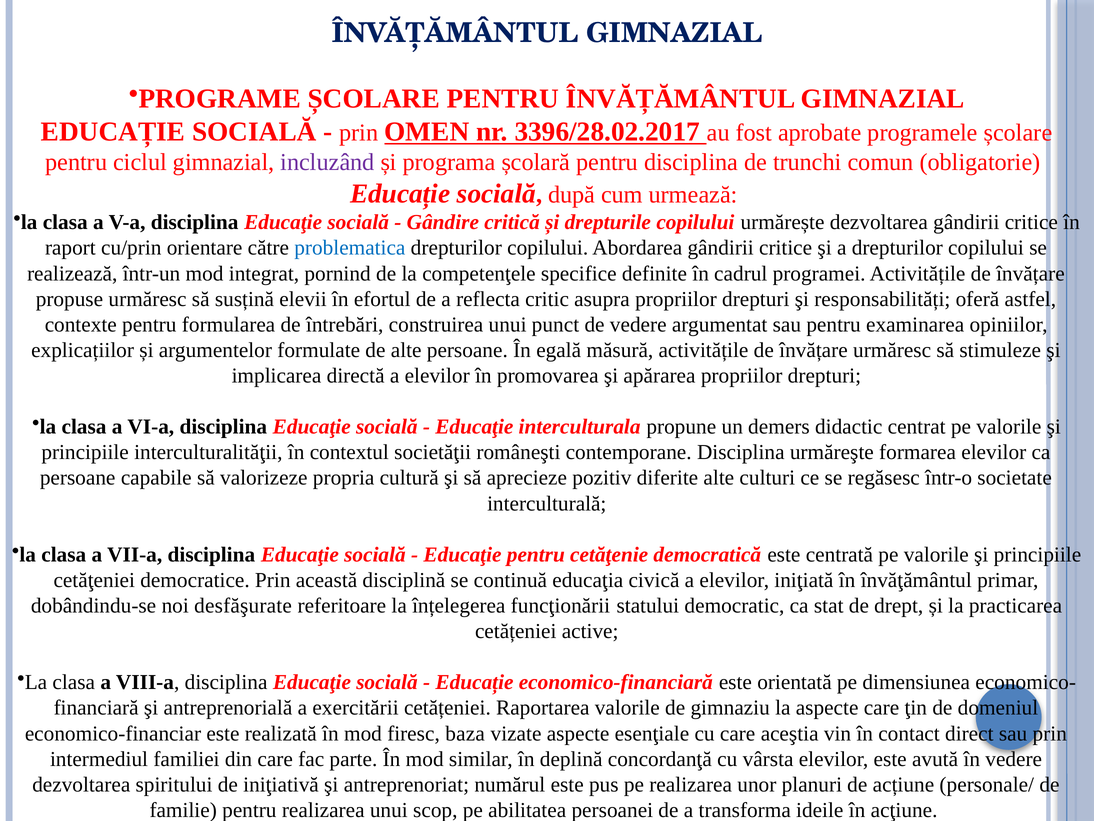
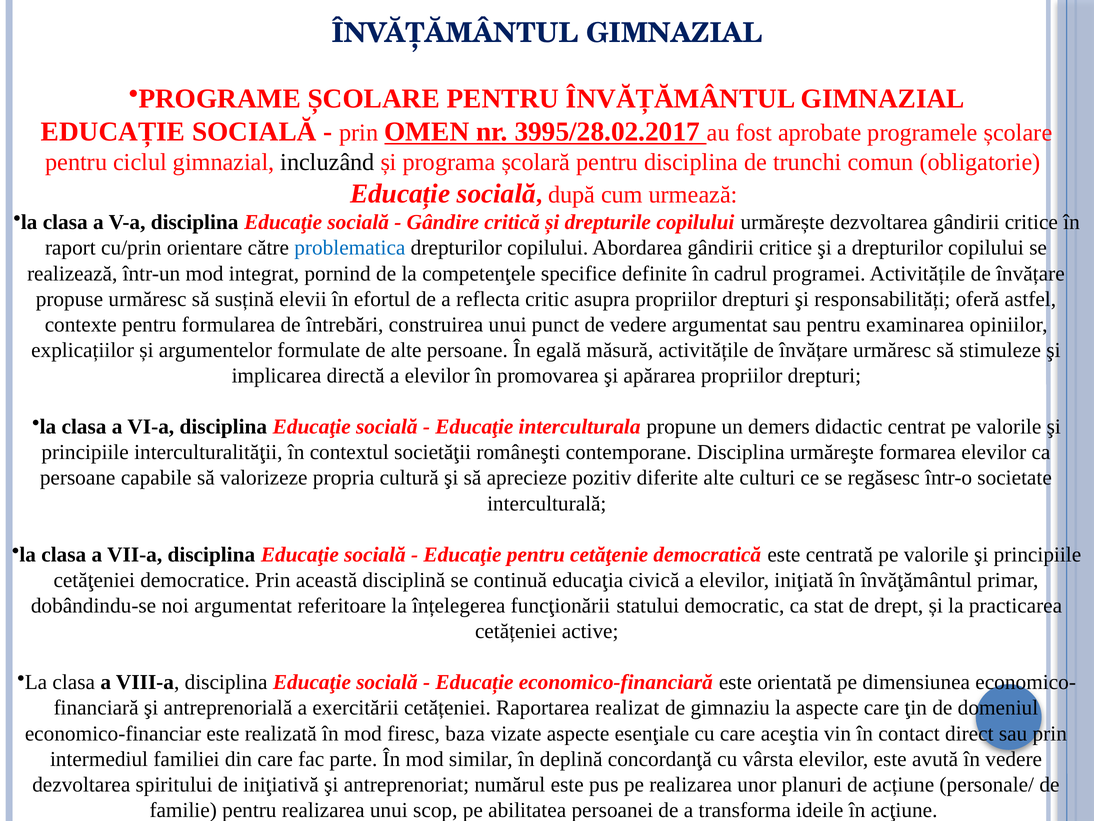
3396/28.02.2017: 3396/28.02.2017 -> 3995/28.02.2017
incluzând colour: purple -> black
noi desfăşurate: desfăşurate -> argumentat
Raportarea valorile: valorile -> realizat
